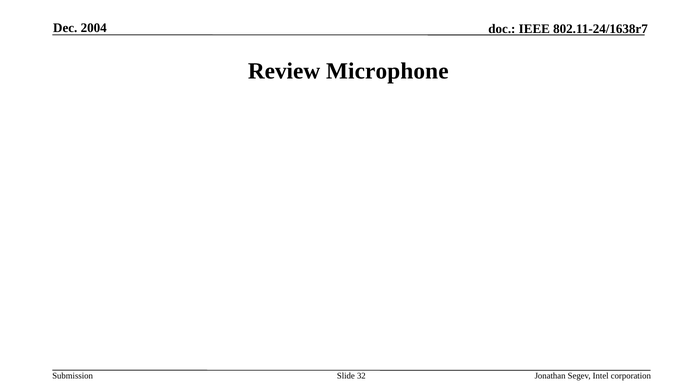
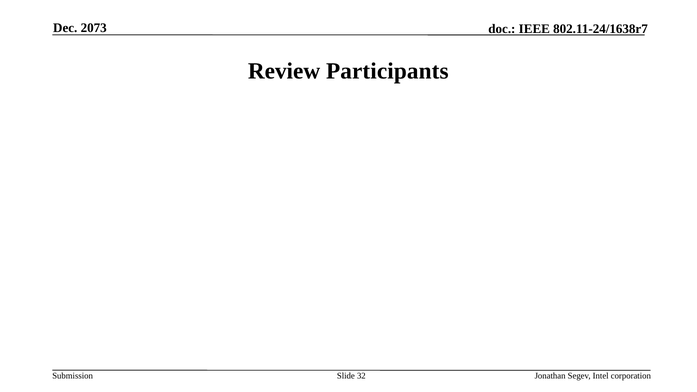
2004: 2004 -> 2073
Microphone: Microphone -> Participants
